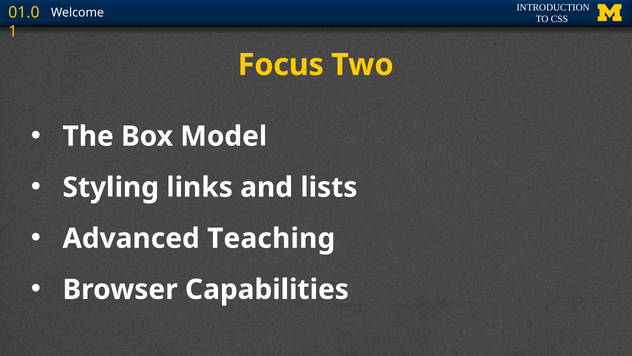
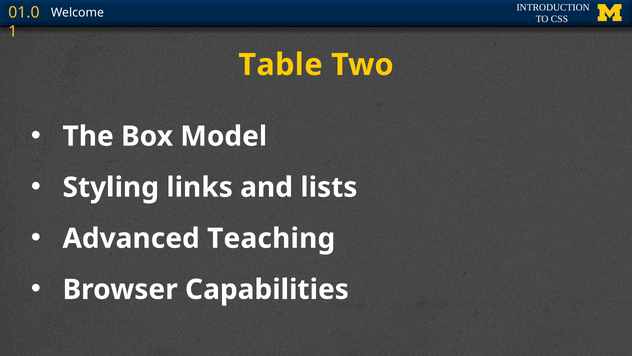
Focus: Focus -> Table
